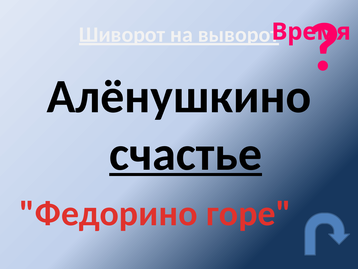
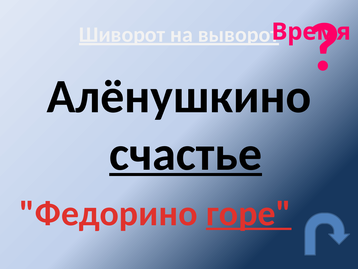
горе underline: none -> present
